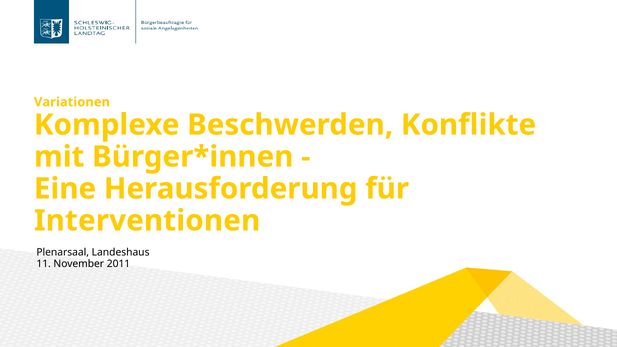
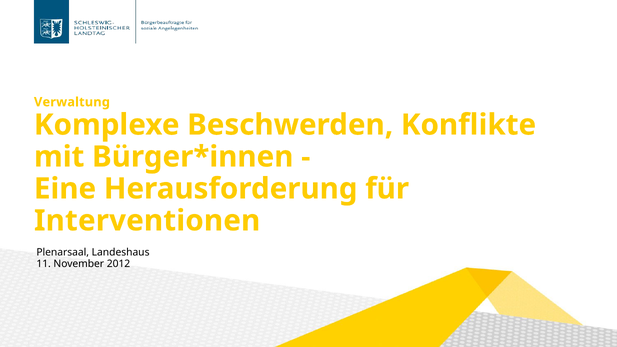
Variationen: Variationen -> Verwaltung
2011: 2011 -> 2012
